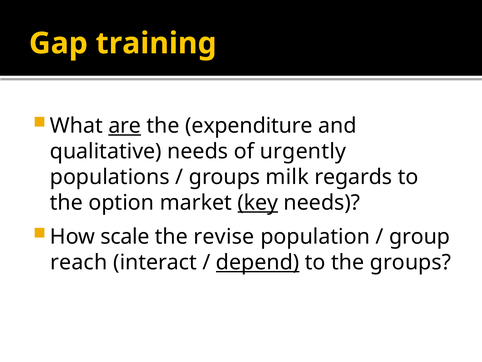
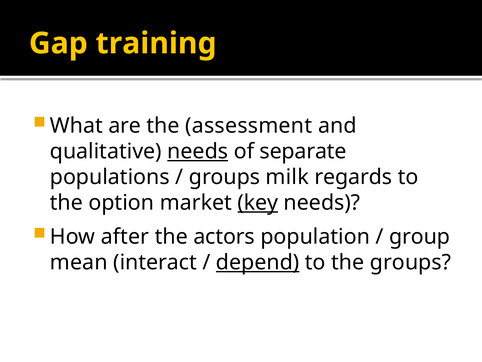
are underline: present -> none
expenditure: expenditure -> assessment
needs at (198, 151) underline: none -> present
urgently: urgently -> separate
scale: scale -> after
revise: revise -> actors
reach: reach -> mean
